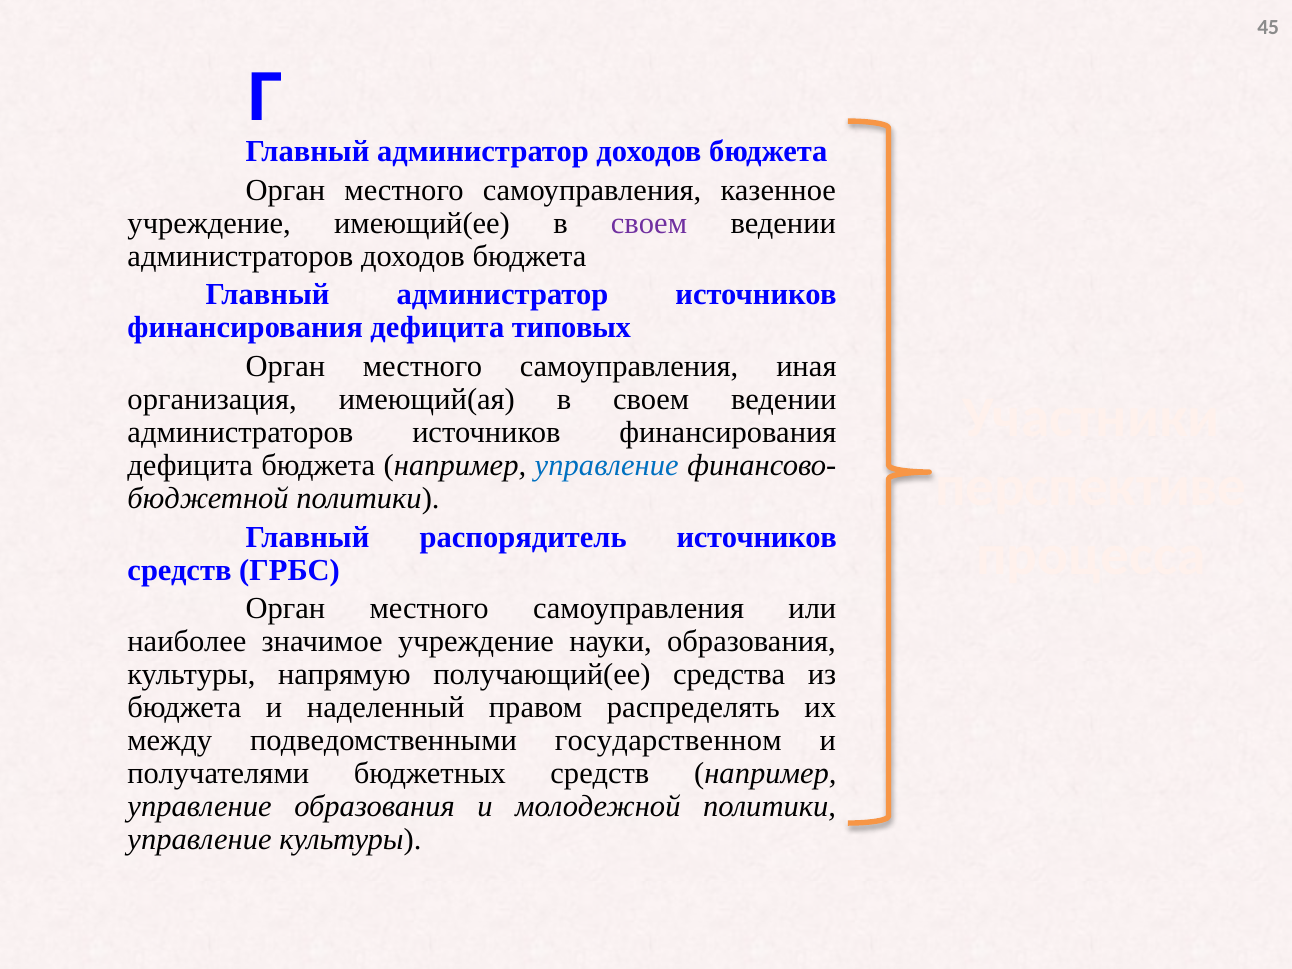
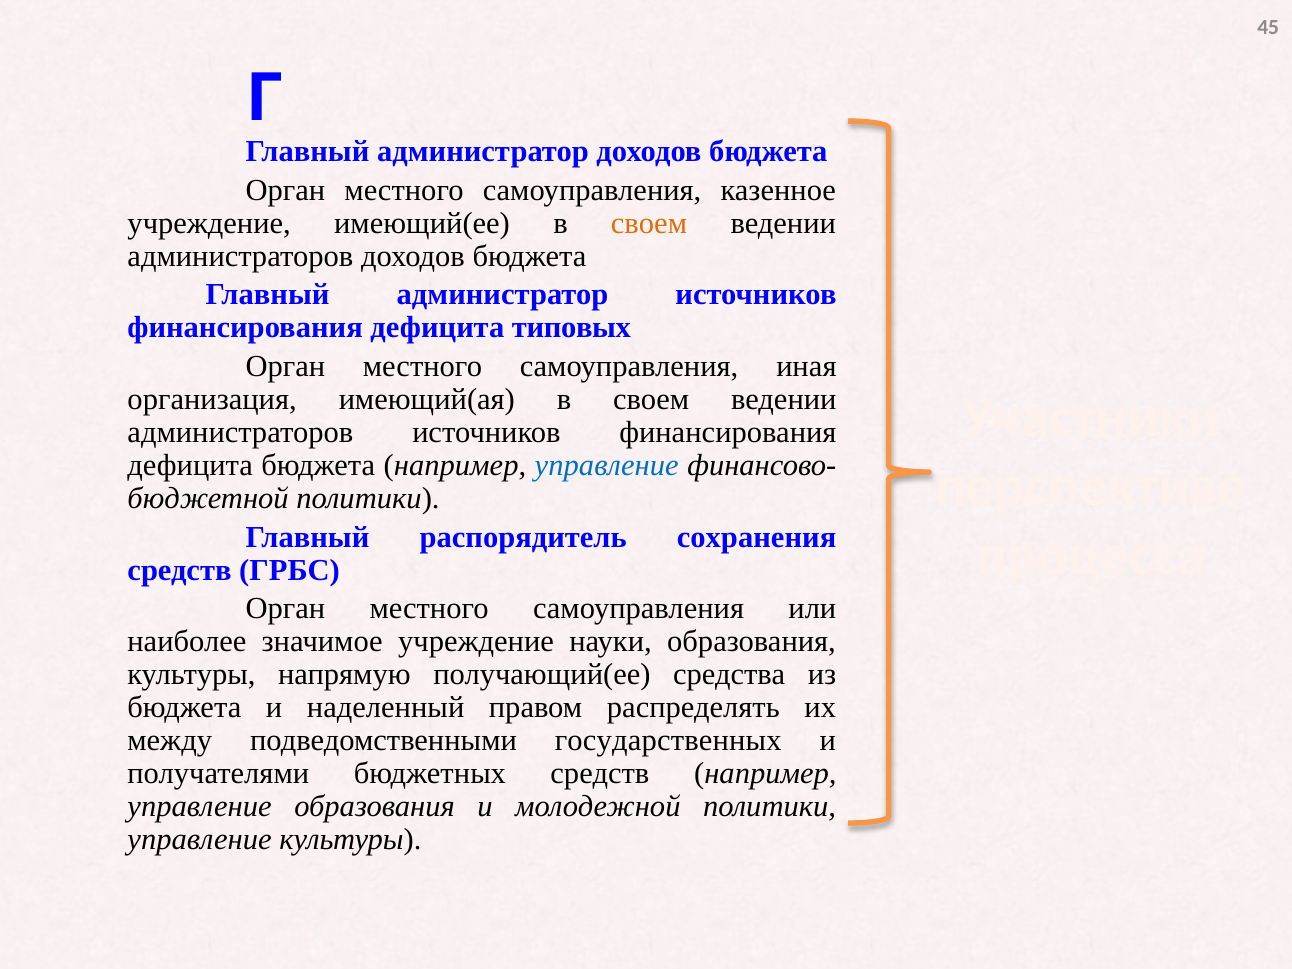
своем at (649, 223) colour: purple -> orange
распорядитель источников: источников -> сохранения
государственном: государственном -> государственных
